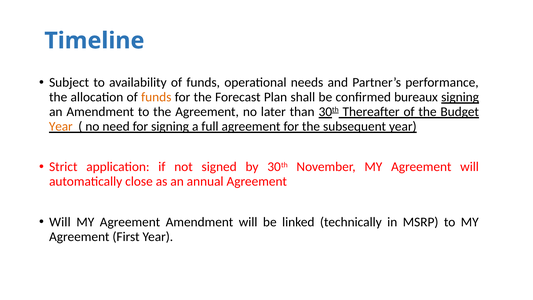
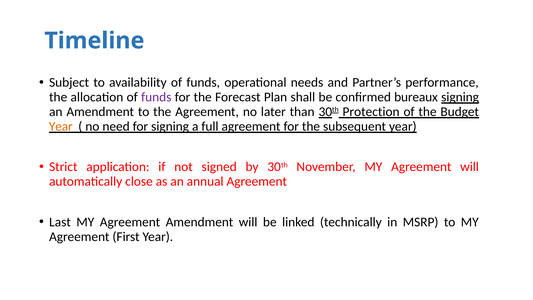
funds at (156, 97) colour: orange -> purple
Thereafter: Thereafter -> Protection
Will at (60, 222): Will -> Last
